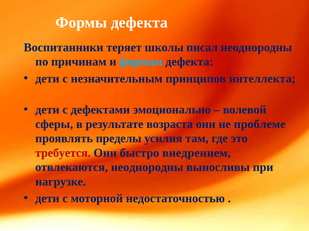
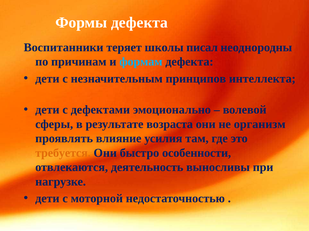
проблеме: проблеме -> организм
пределы: пределы -> влияние
требуется colour: red -> orange
внедрением: внедрением -> особенности
отвлекаются неоднородны: неоднородны -> деятельность
